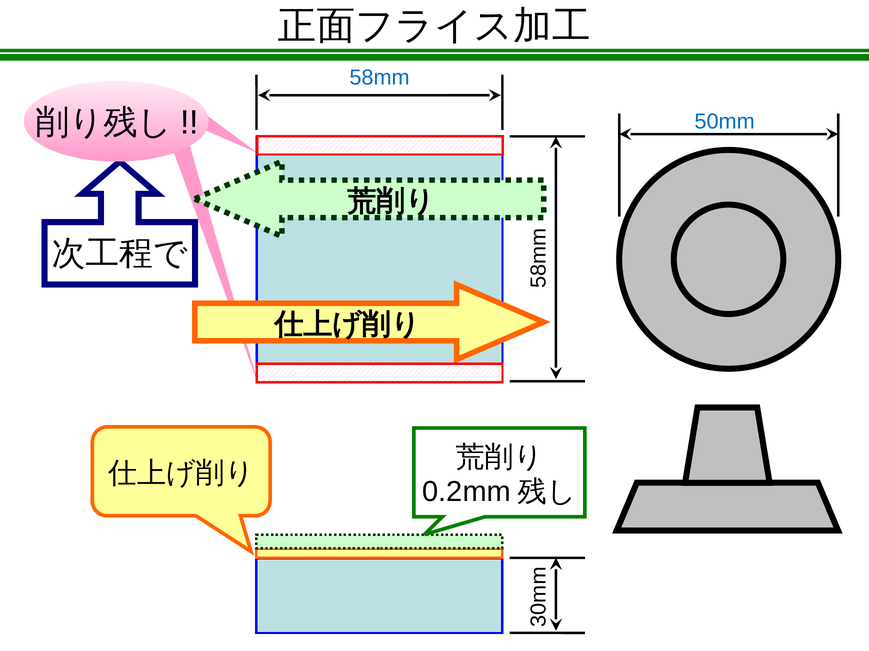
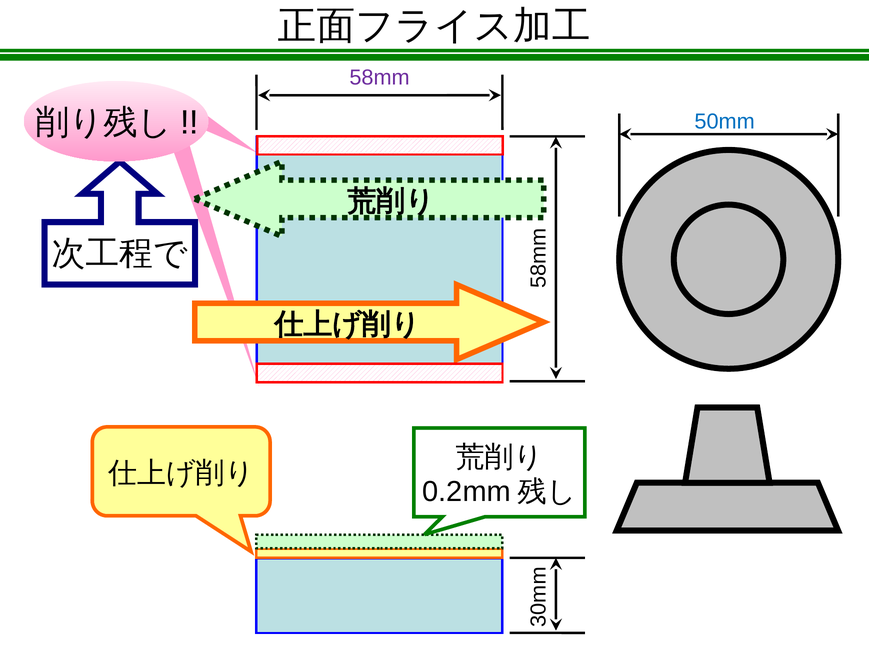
58mm colour: blue -> purple
